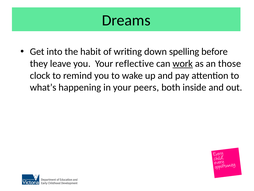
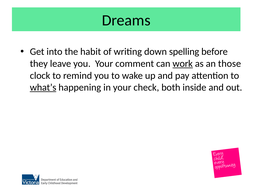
reflective: reflective -> comment
what’s underline: none -> present
peers: peers -> check
